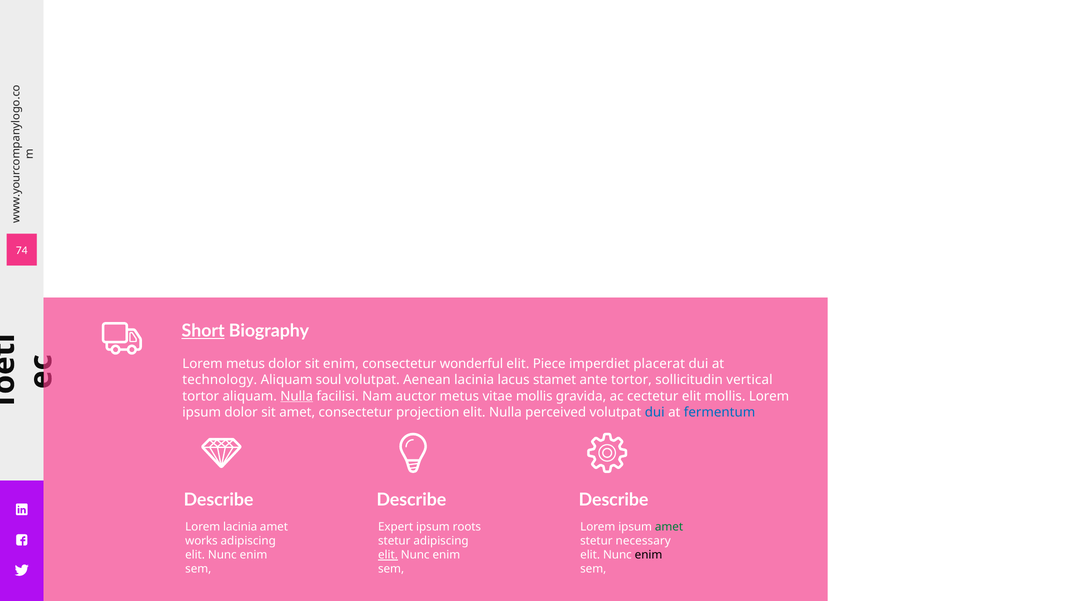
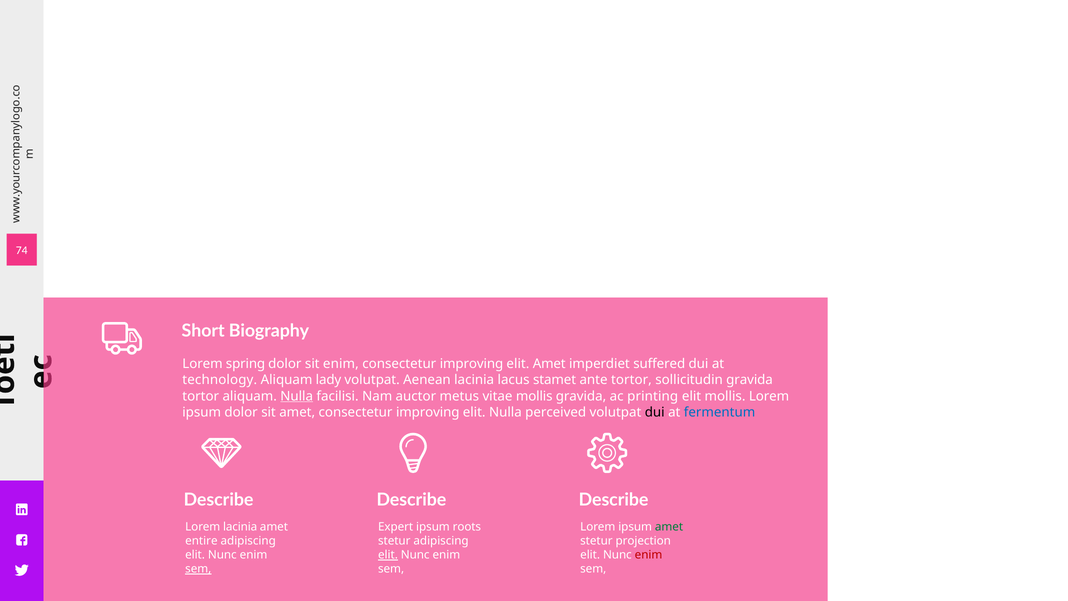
Short underline: present -> none
Lorem metus: metus -> spring
wonderful at (471, 364): wonderful -> improving
elit Piece: Piece -> Amet
placerat: placerat -> suffered
soul: soul -> lady
sollicitudin vertical: vertical -> gravida
cectetur: cectetur -> printing
amet consectetur projection: projection -> improving
dui at (655, 412) colour: blue -> black
works: works -> entire
necessary: necessary -> projection
enim at (649, 555) colour: black -> red
sem at (198, 569) underline: none -> present
